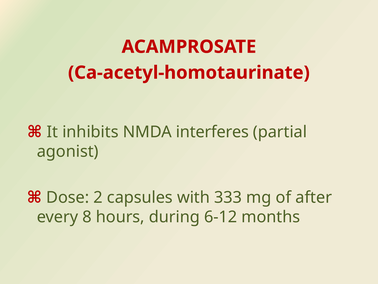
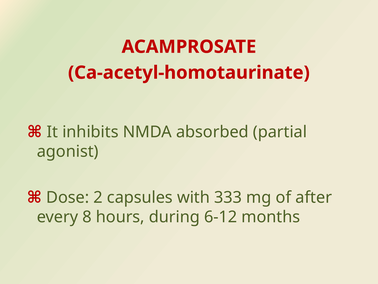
interferes: interferes -> absorbed
